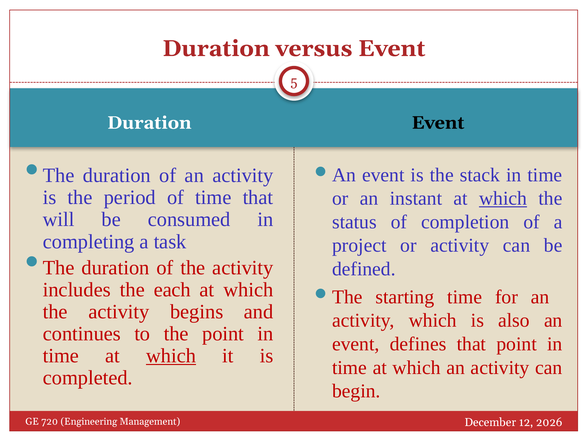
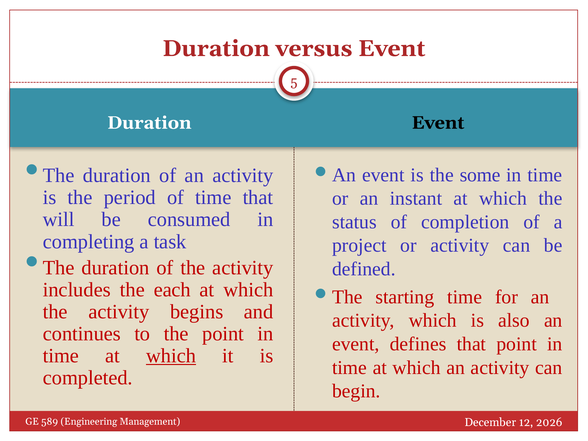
stack: stack -> some
which at (503, 198) underline: present -> none
720: 720 -> 589
